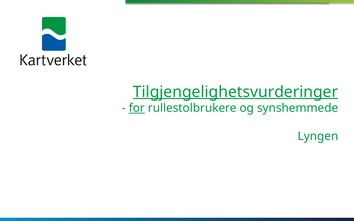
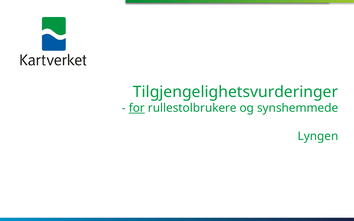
Tilgjengelighetsvurderinger underline: present -> none
